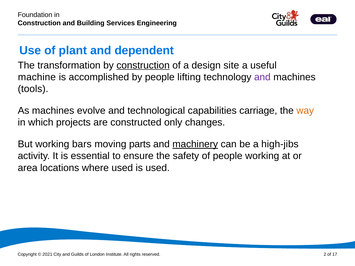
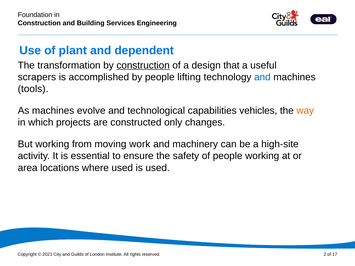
site: site -> that
machine: machine -> scrapers
and at (262, 77) colour: purple -> blue
carriage: carriage -> vehicles
bars: bars -> from
parts: parts -> work
machinery underline: present -> none
high-jibs: high-jibs -> high-site
